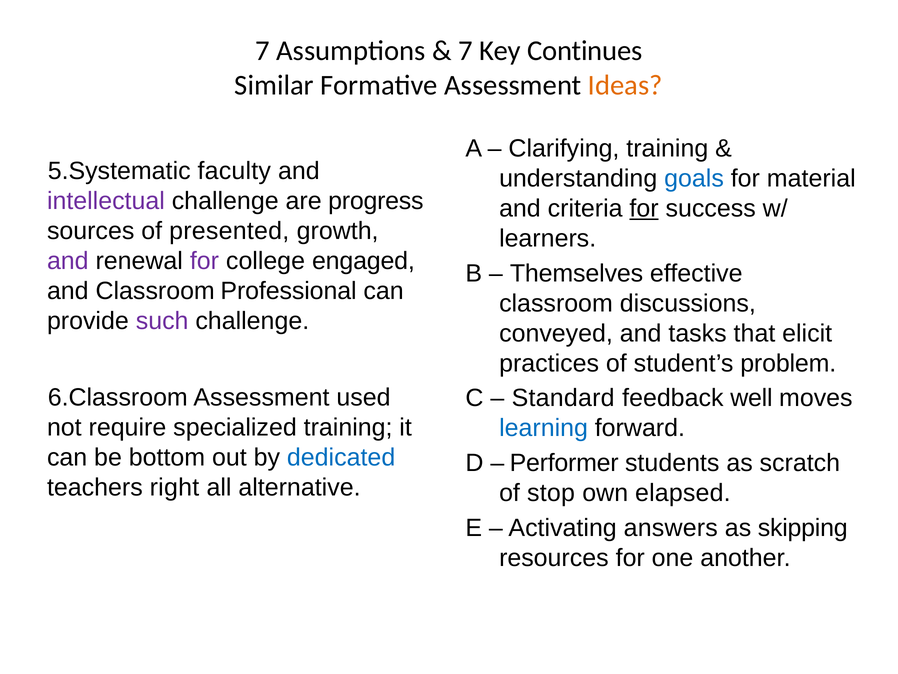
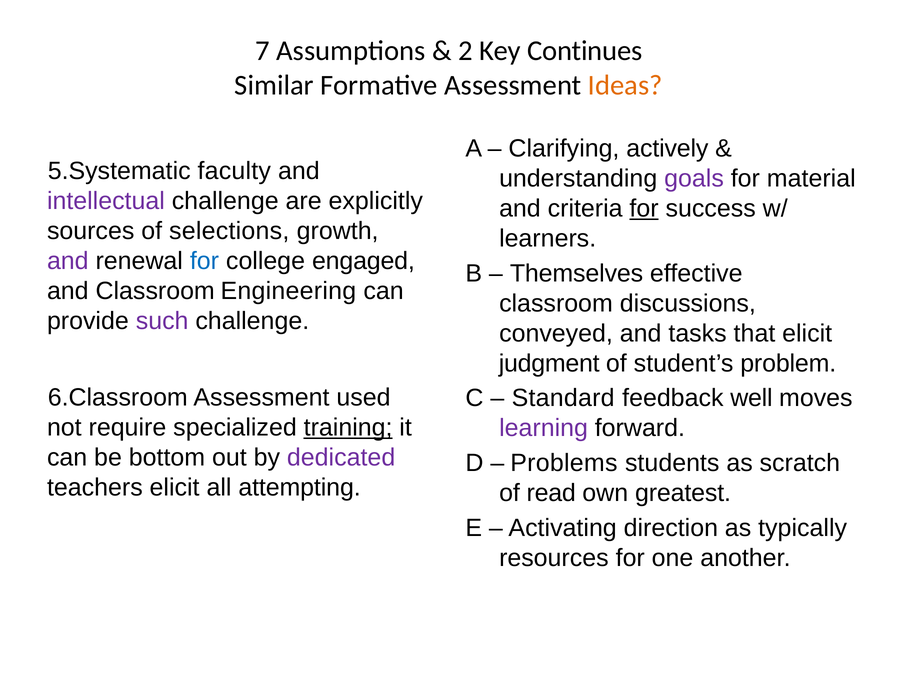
7 at (465, 51): 7 -> 2
Clarifying training: training -> actively
goals colour: blue -> purple
progress: progress -> explicitly
presented: presented -> selections
for at (204, 261) colour: purple -> blue
Professional: Professional -> Engineering
practices: practices -> judgment
training at (348, 427) underline: none -> present
learning colour: blue -> purple
dedicated colour: blue -> purple
Performer: Performer -> Problems
teachers right: right -> elicit
alternative: alternative -> attempting
stop: stop -> read
elapsed: elapsed -> greatest
answers: answers -> direction
skipping: skipping -> typically
